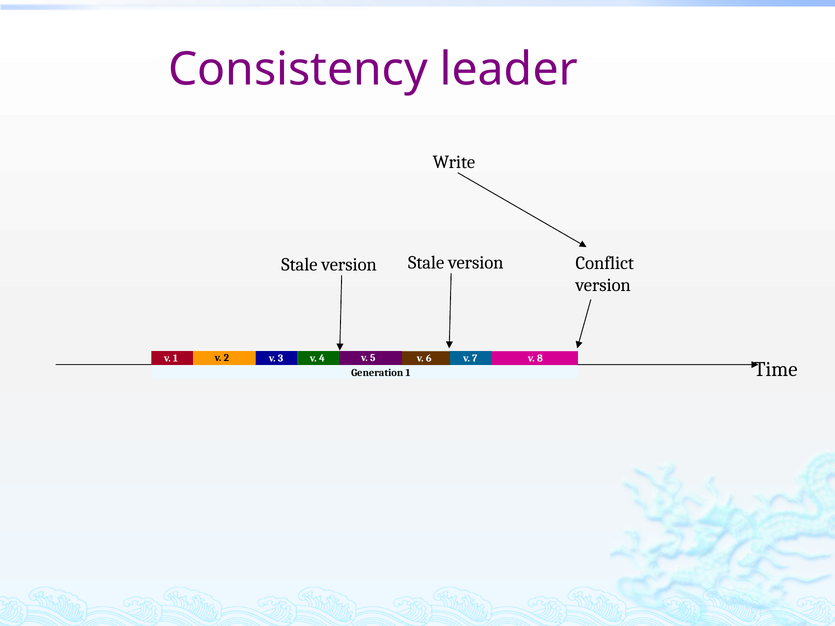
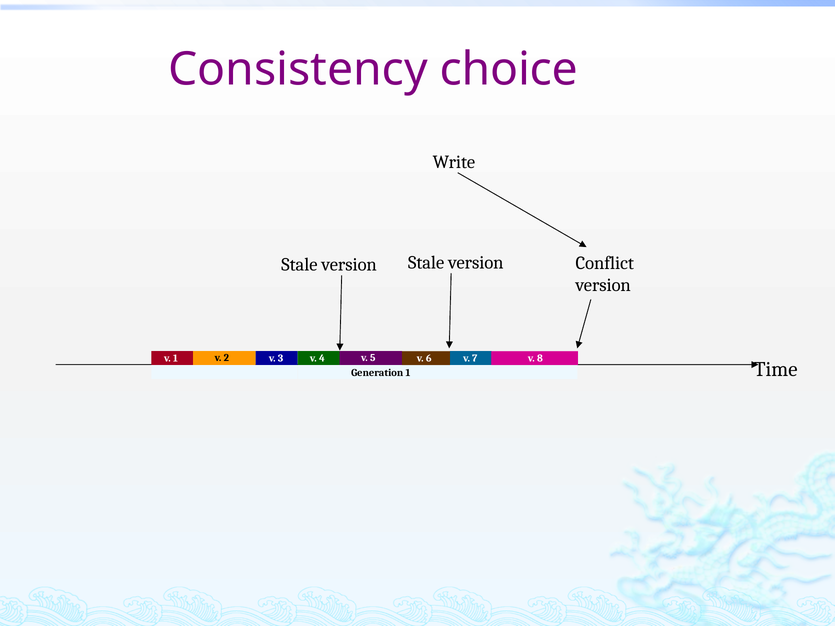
leader: leader -> choice
